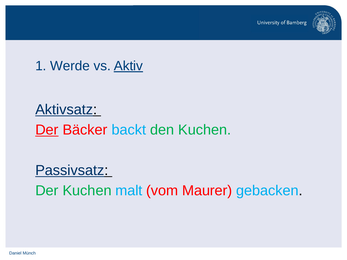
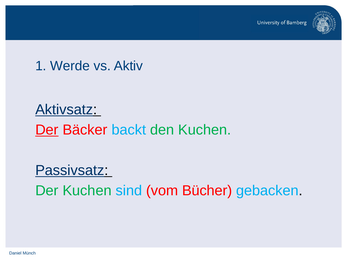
Aktiv underline: present -> none
malt: malt -> sind
Maurer: Maurer -> Bücher
